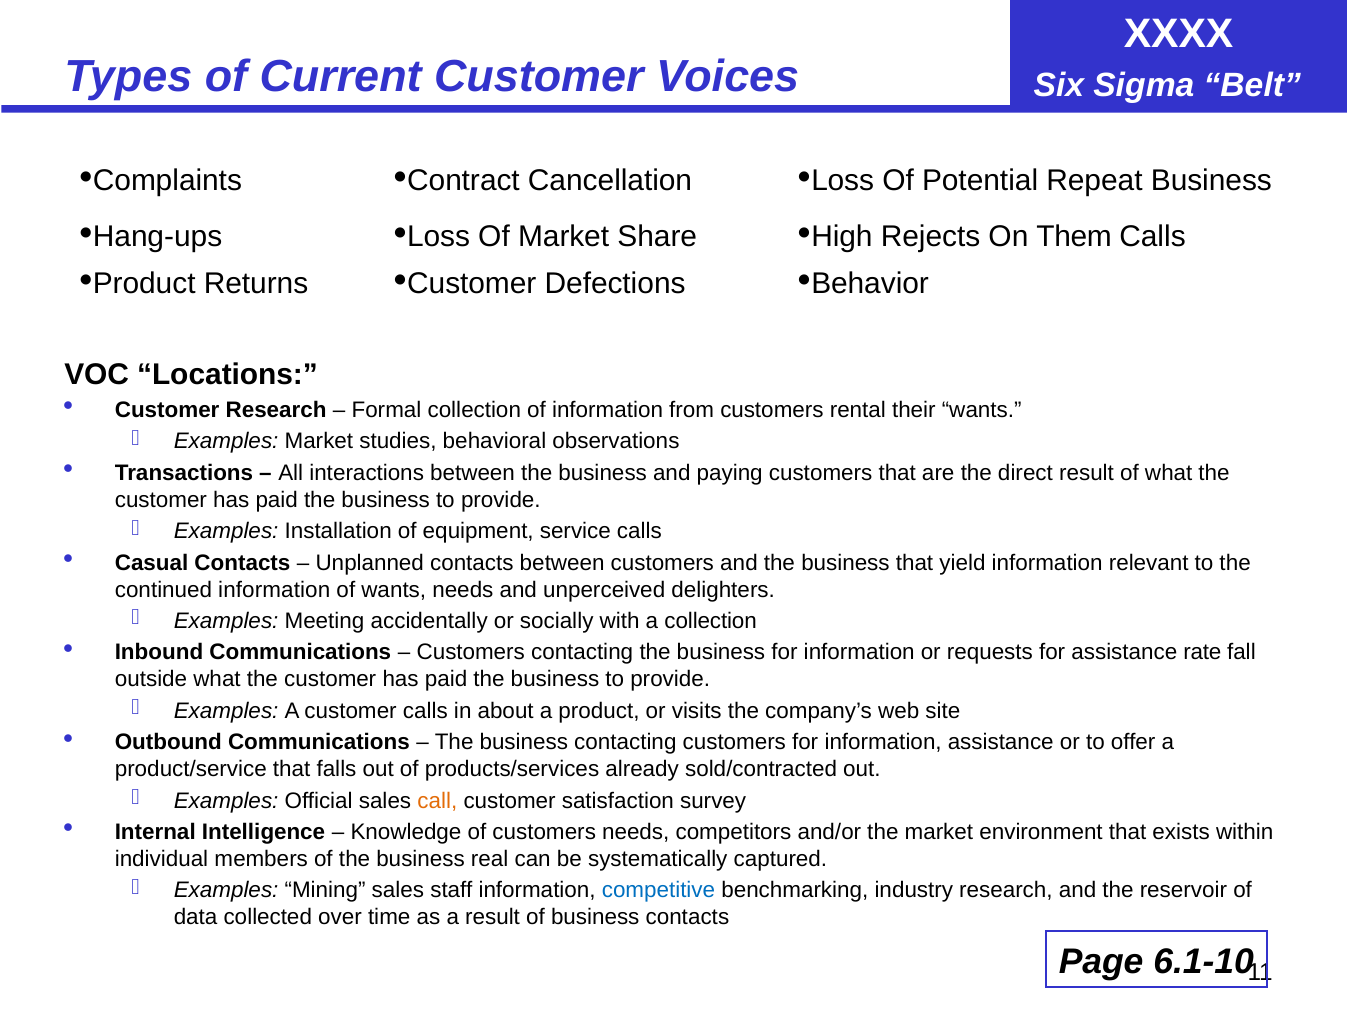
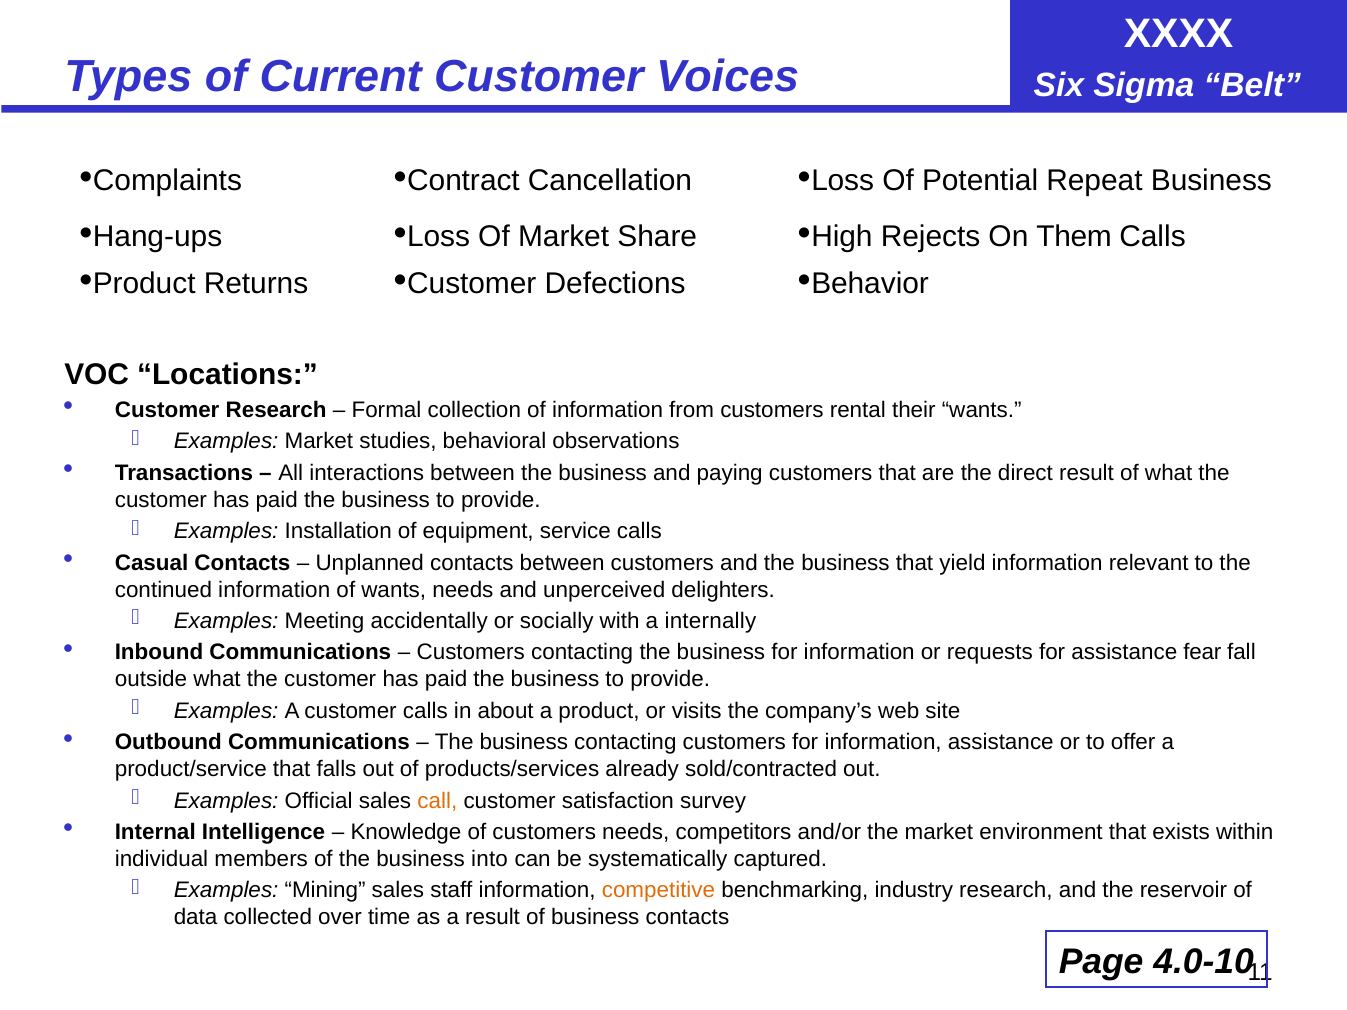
a collection: collection -> internally
rate: rate -> fear
real: real -> into
competitive colour: blue -> orange
6.1-10: 6.1-10 -> 4.0-10
